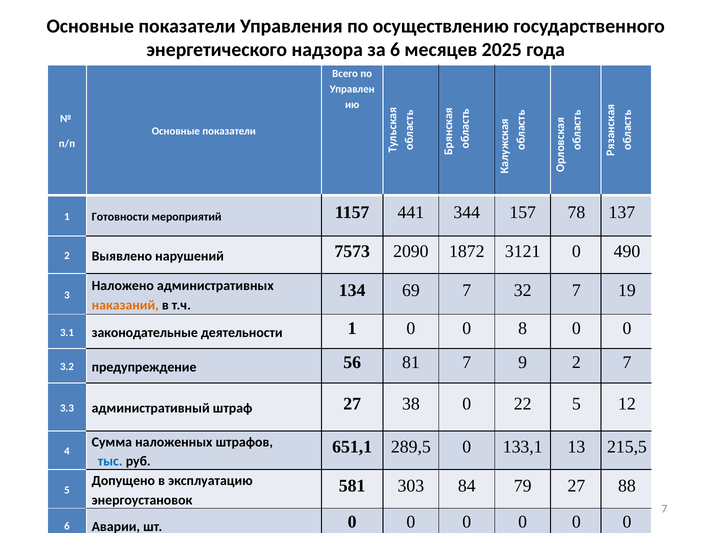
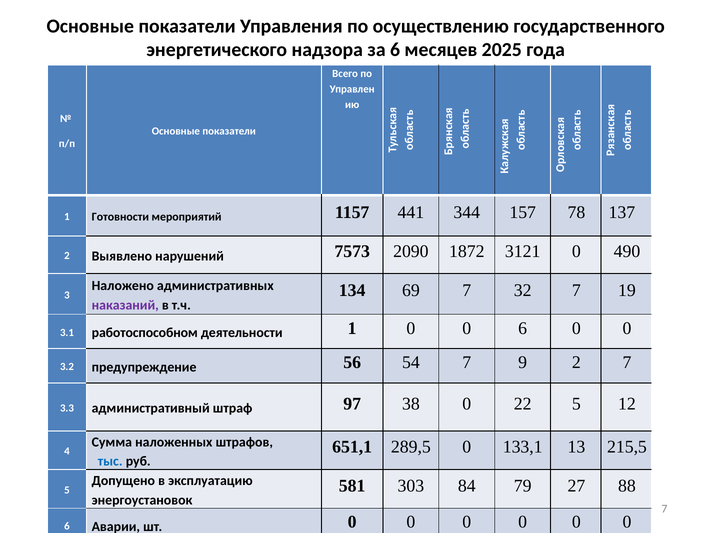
наказаний colour: orange -> purple
законодательные: законодательные -> работоспособном
0 8: 8 -> 6
81: 81 -> 54
штраф 27: 27 -> 97
